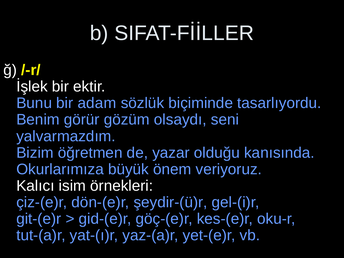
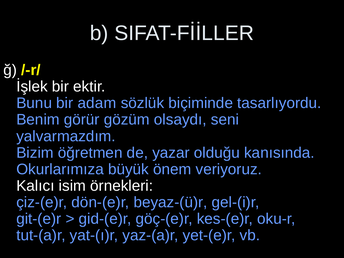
şeydir-(ü)r: şeydir-(ü)r -> beyaz-(ü)r
